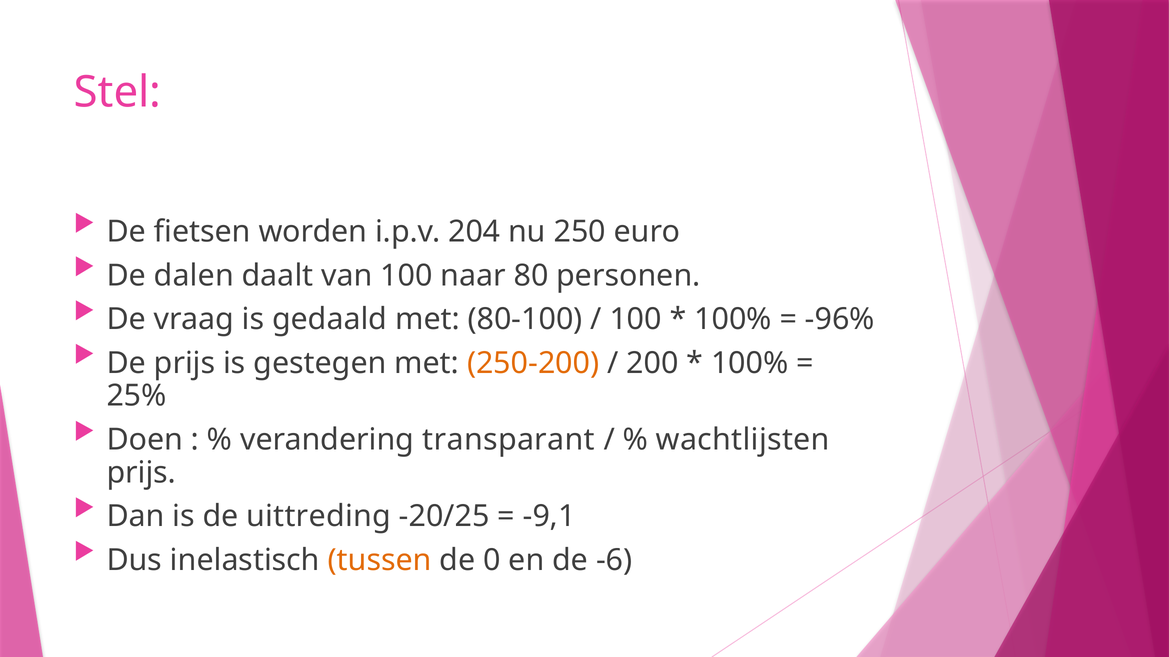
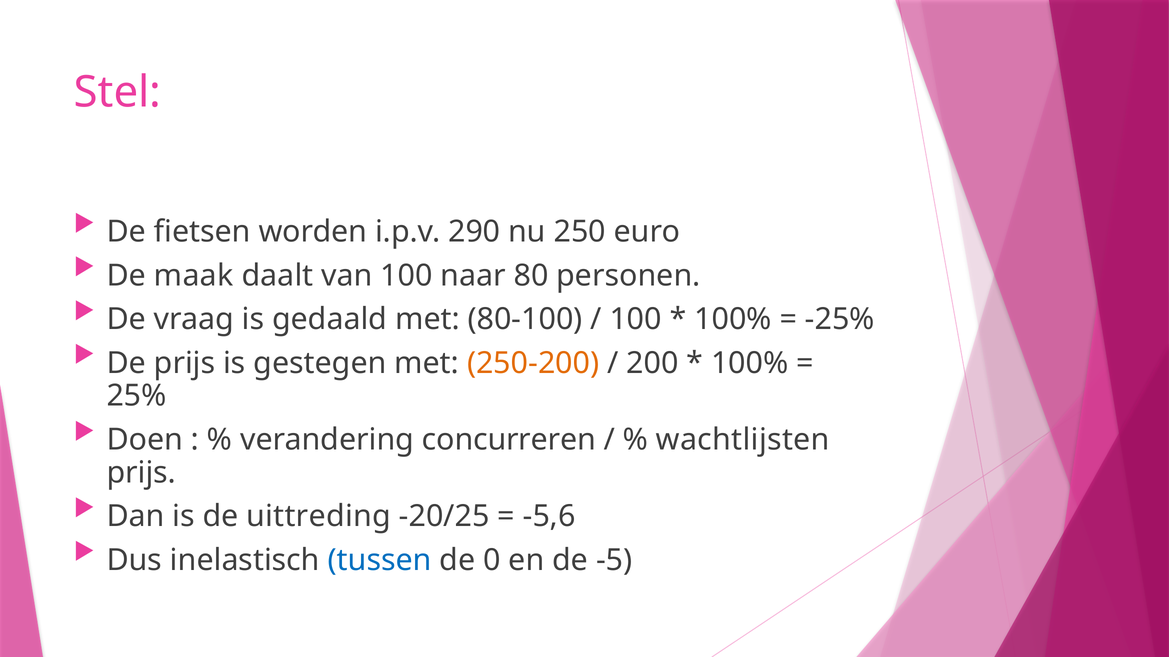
204: 204 -> 290
dalen: dalen -> maak
-96%: -96% -> -25%
transparant: transparant -> concurreren
-9,1: -9,1 -> -5,6
tussen colour: orange -> blue
-6: -6 -> -5
